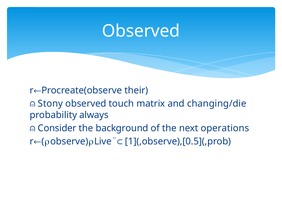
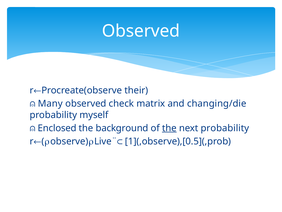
Stony: Stony -> Many
touch: touch -> check
always: always -> myself
Consider: Consider -> Enclosed
the at (169, 128) underline: none -> present
next operations: operations -> probability
